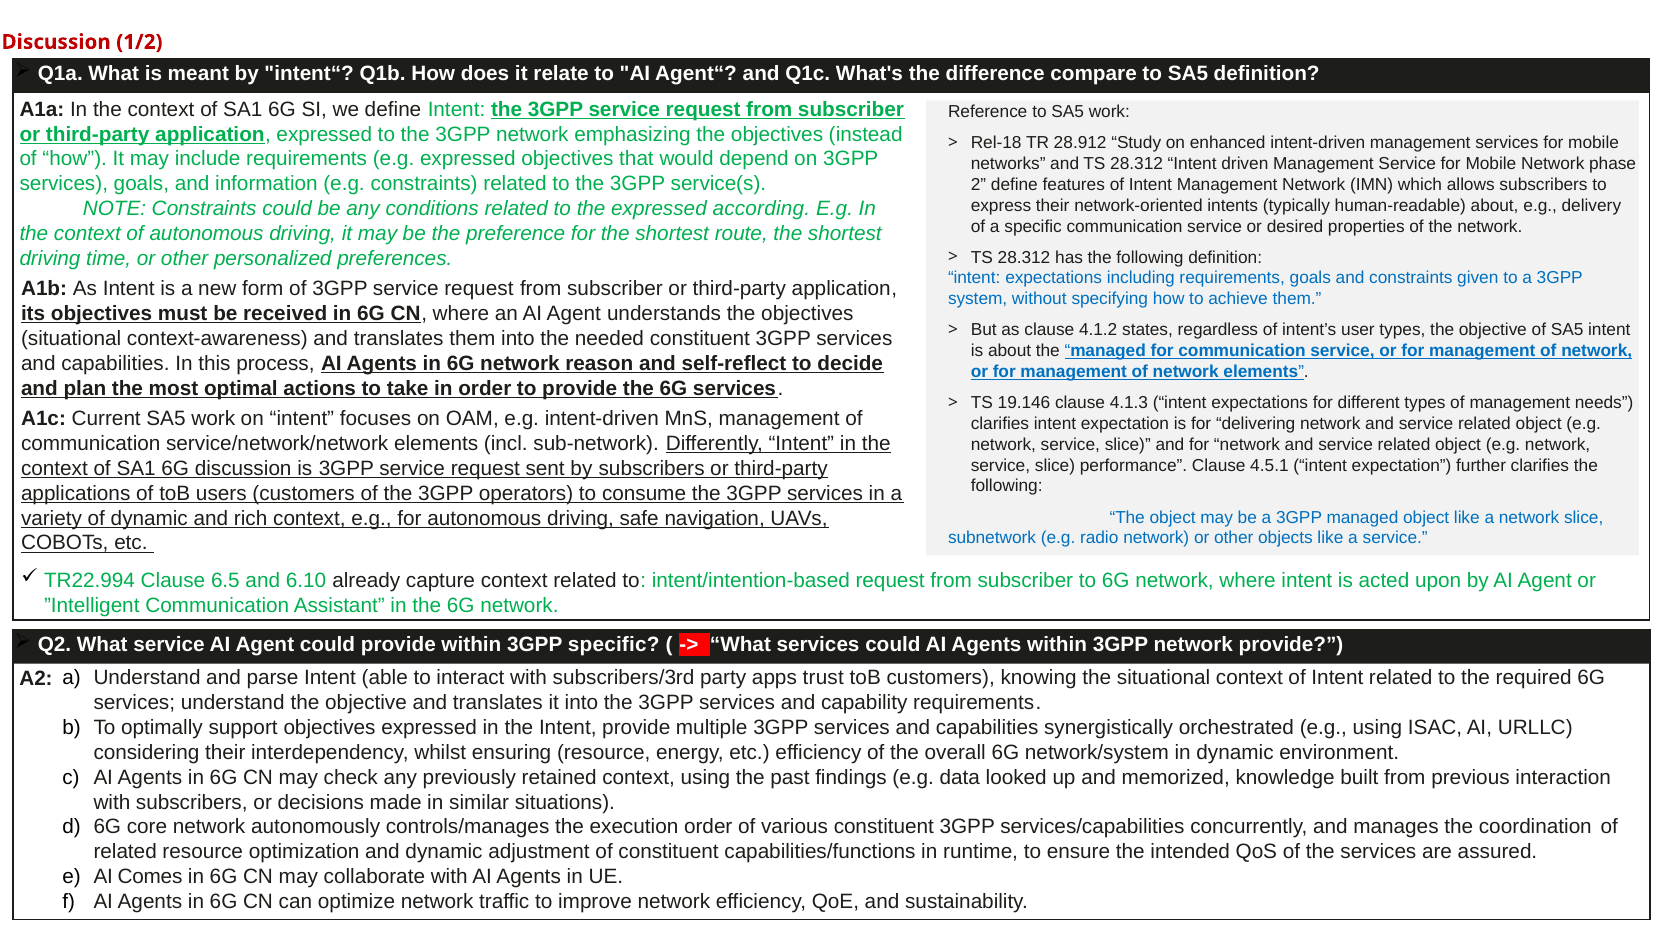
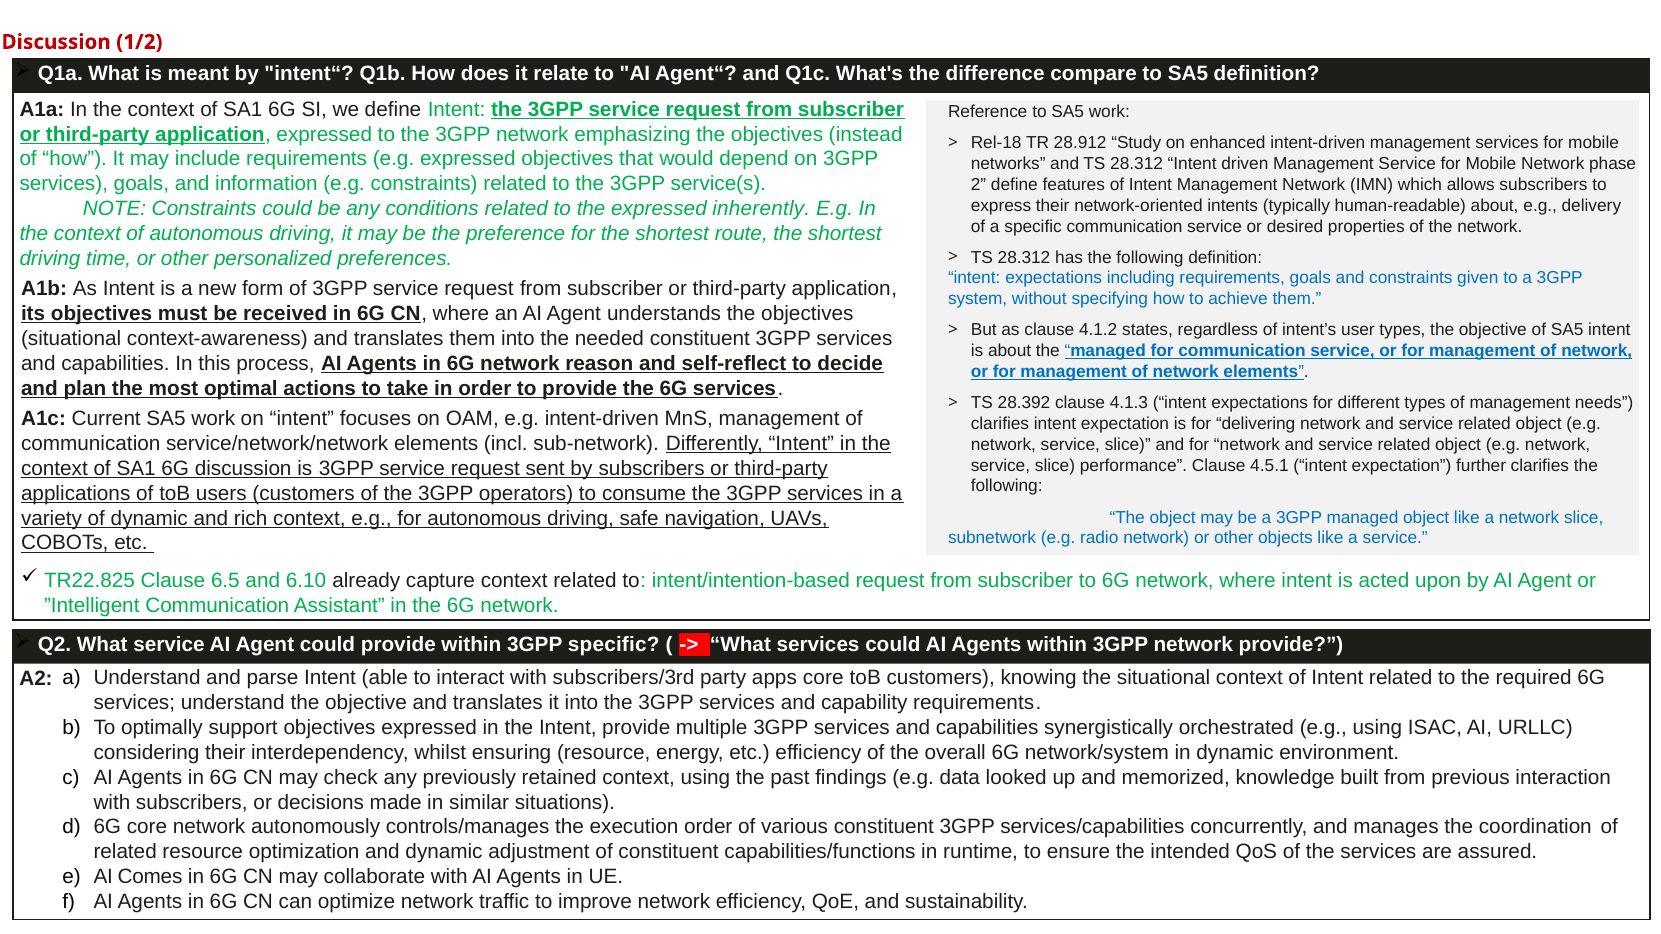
according: according -> inherently
19.146: 19.146 -> 28.392
TR22.994: TR22.994 -> TR22.825
apps trust: trust -> core
